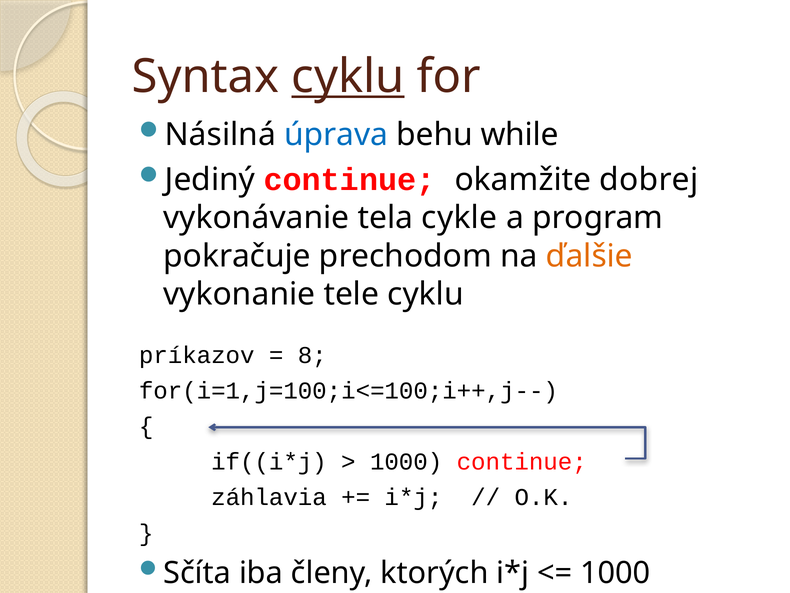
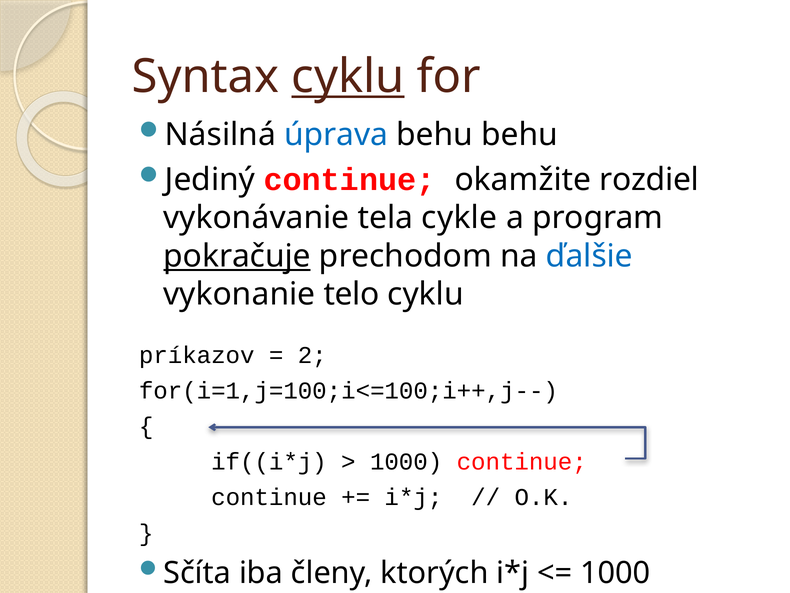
behu while: while -> behu
dobrej: dobrej -> rozdiel
pokračuje underline: none -> present
ďalšie colour: orange -> blue
tele: tele -> telo
8: 8 -> 2
záhlavia at (269, 497): záhlavia -> continue
